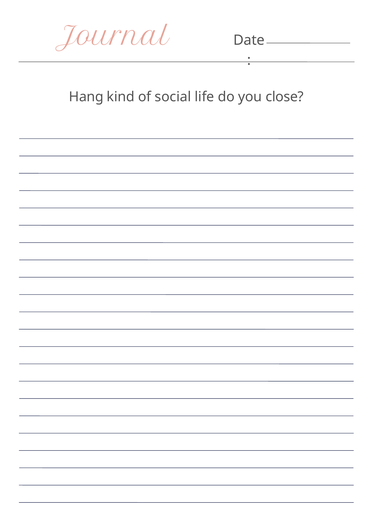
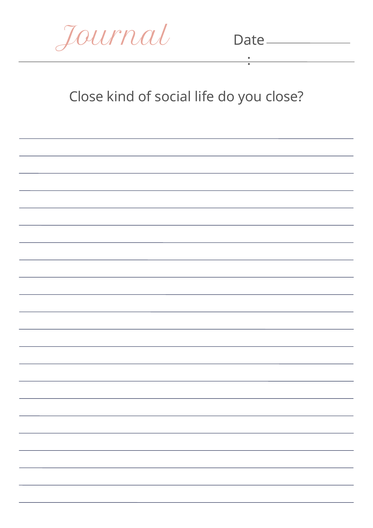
Hang at (86, 97): Hang -> Close
